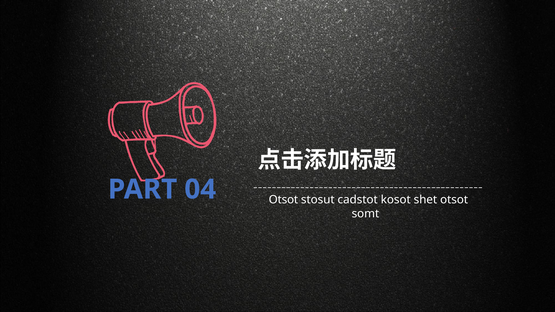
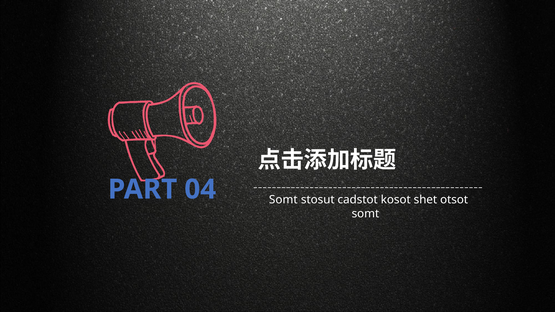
Otsot at (283, 200): Otsot -> Somt
